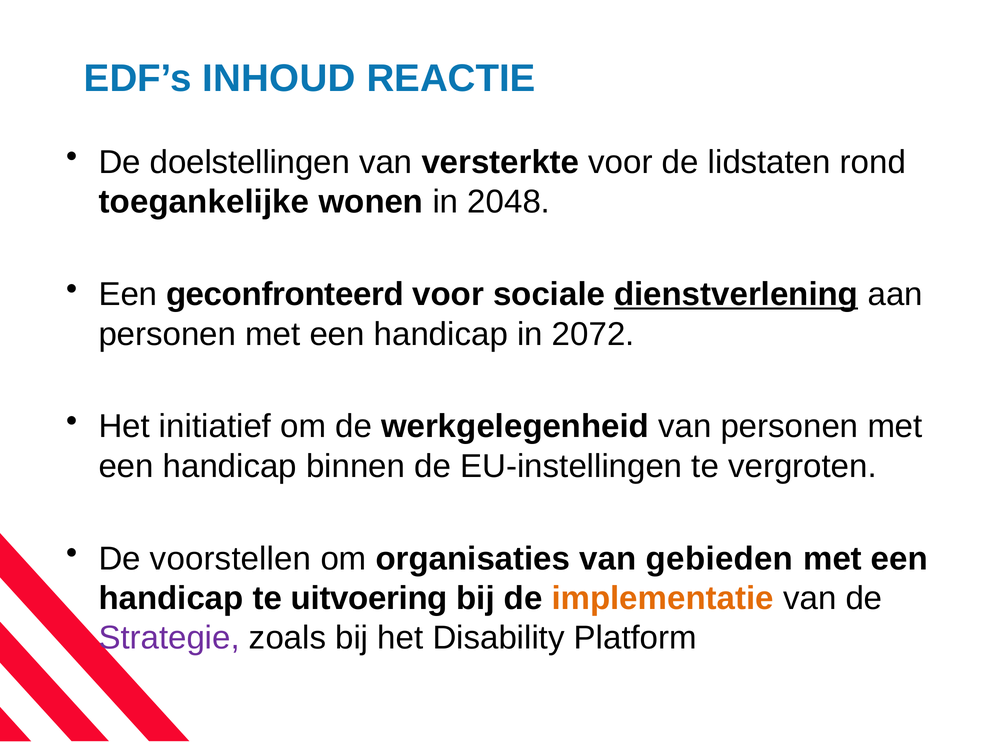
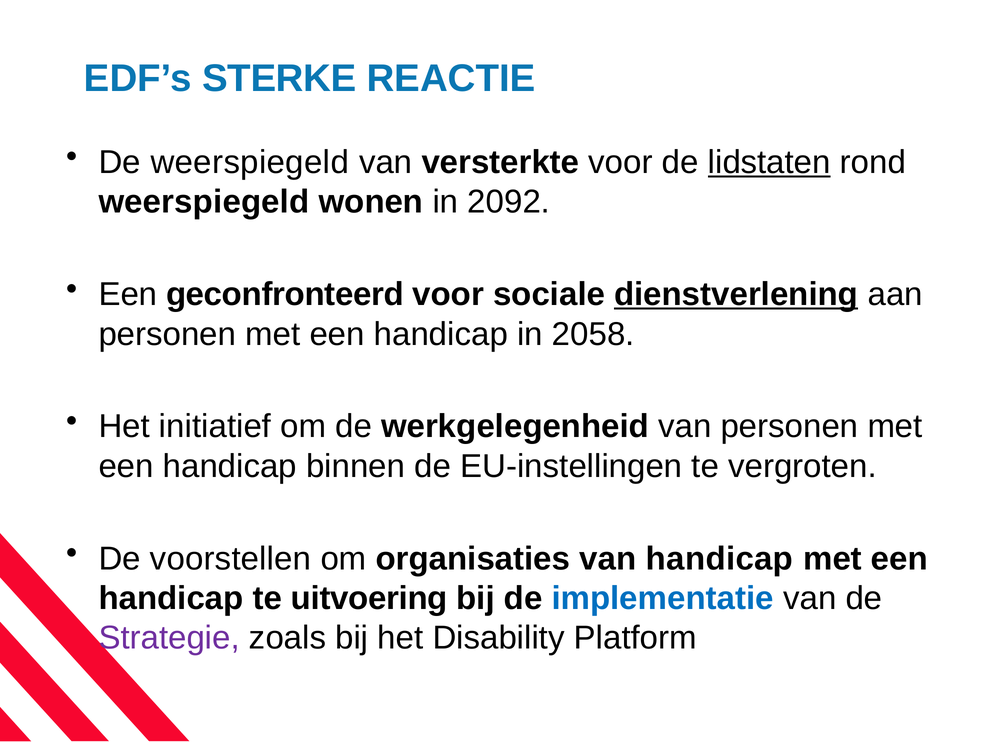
INHOUD: INHOUD -> STERKE
De doelstellingen: doelstellingen -> weerspiegeld
lidstaten underline: none -> present
toegankelijke at (204, 202): toegankelijke -> weerspiegeld
2048: 2048 -> 2092
2072: 2072 -> 2058
van gebieden: gebieden -> handicap
implementatie colour: orange -> blue
